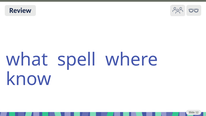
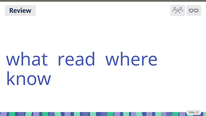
spell: spell -> read
